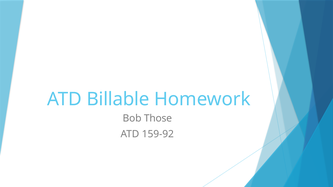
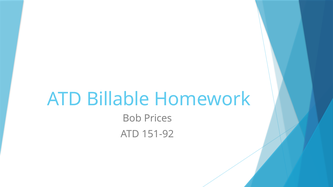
Those: Those -> Prices
159-92: 159-92 -> 151-92
